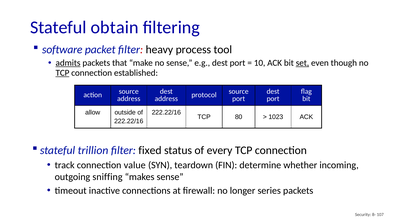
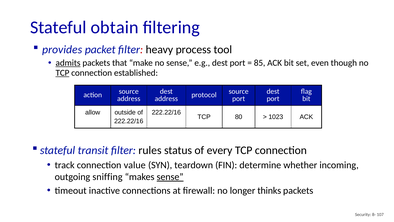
software: software -> provides
10: 10 -> 85
set underline: present -> none
trillion: trillion -> transit
fixed: fixed -> rules
sense at (170, 177) underline: none -> present
series: series -> thinks
